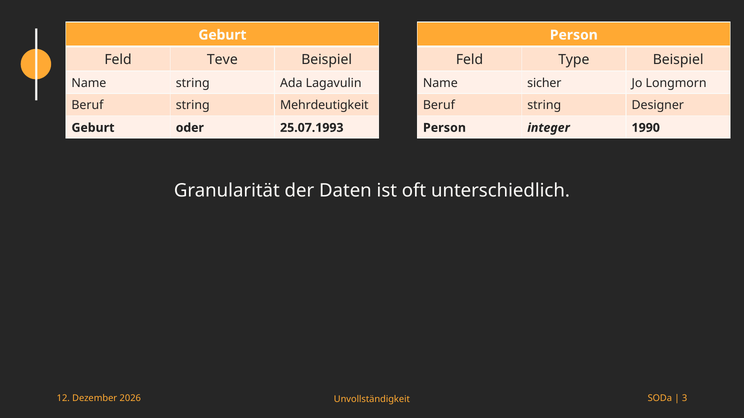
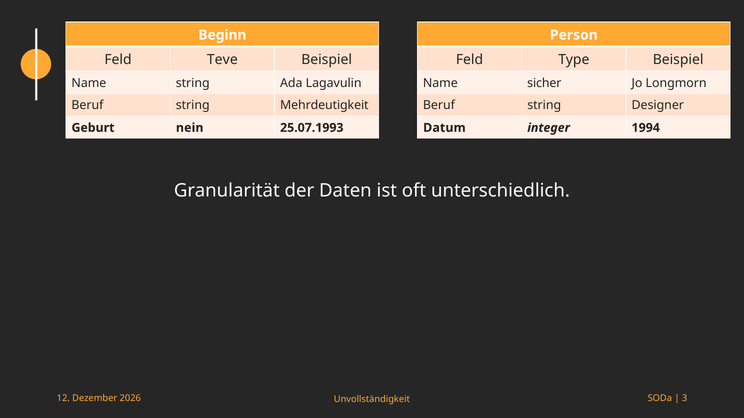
Geburt at (222, 35): Geburt -> Beginn
oder: oder -> nein
Person at (444, 128): Person -> Datum
1990: 1990 -> 1994
